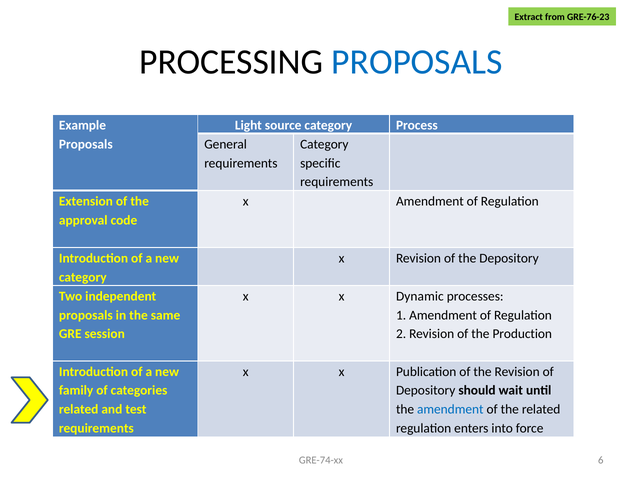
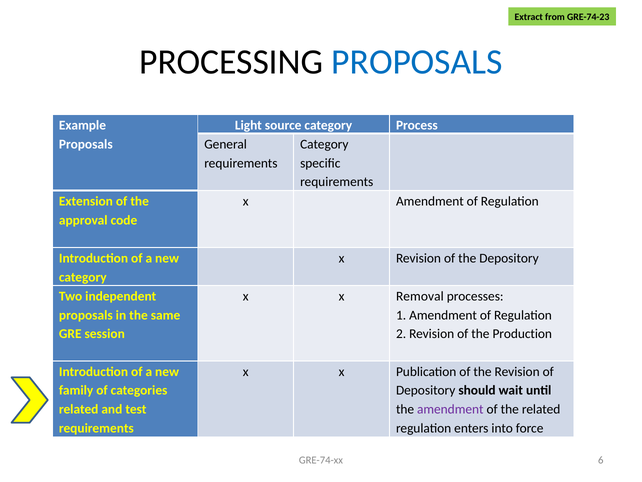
GRE-76-23: GRE-76-23 -> GRE-74-23
Dynamic: Dynamic -> Removal
amendment at (450, 409) colour: blue -> purple
